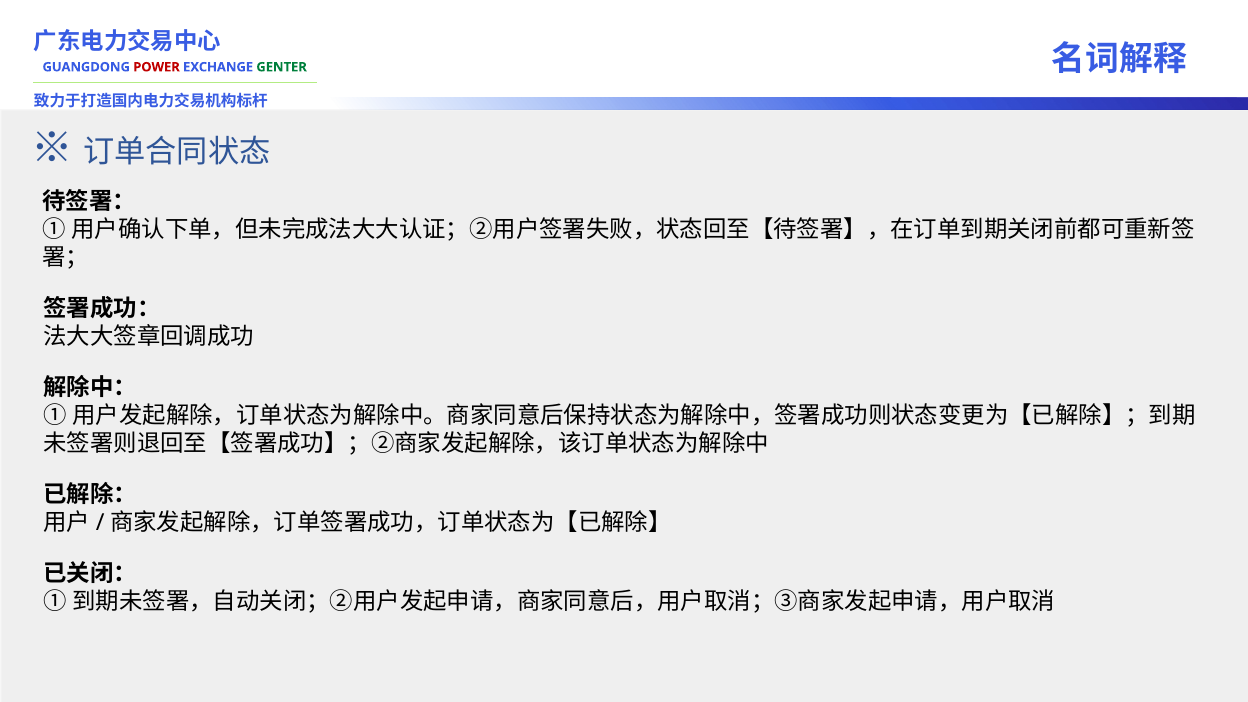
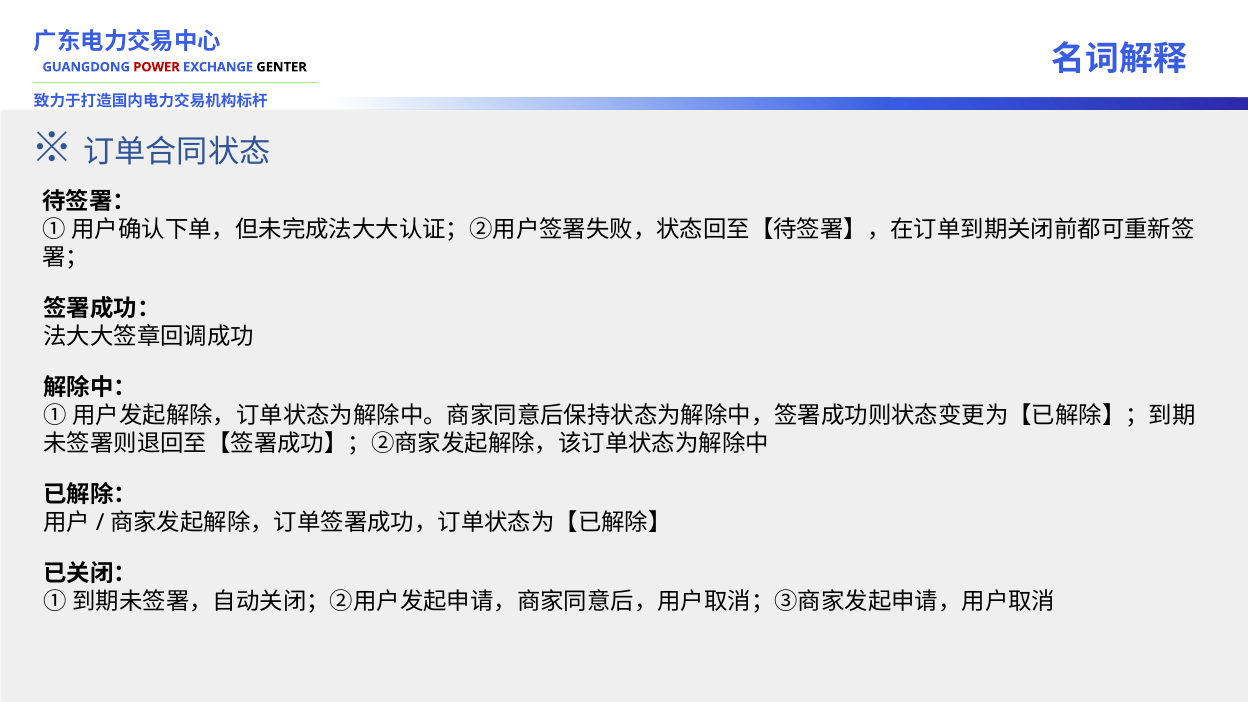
GENTER colour: green -> black
